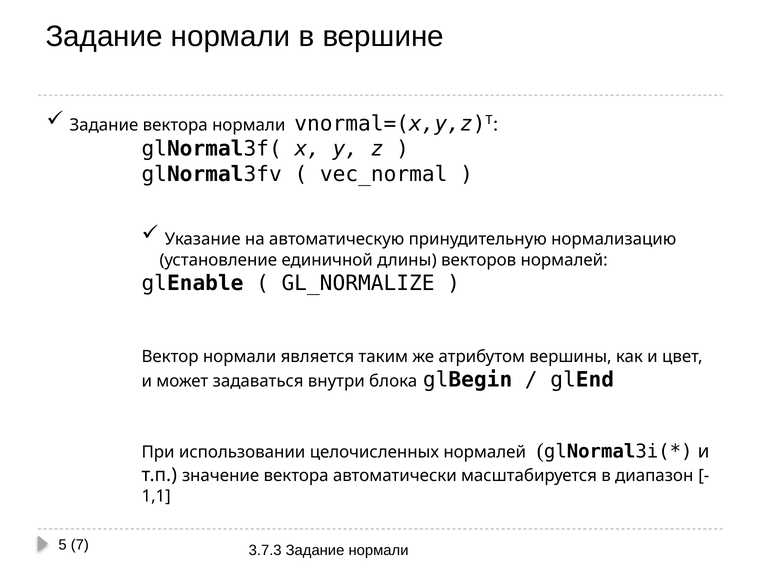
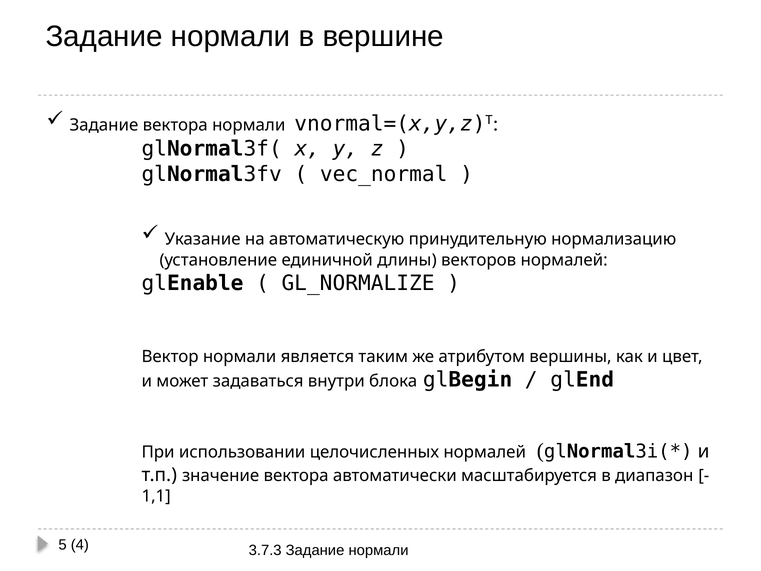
7: 7 -> 4
